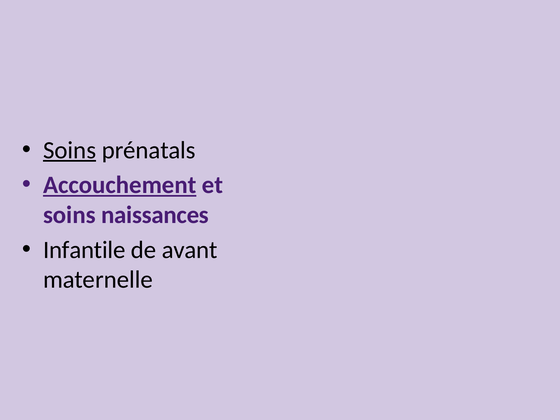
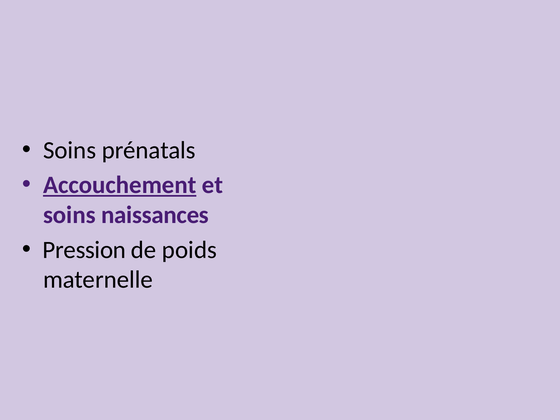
Soins at (70, 150) underline: present -> none
Infantile: Infantile -> Pression
avant: avant -> poids
